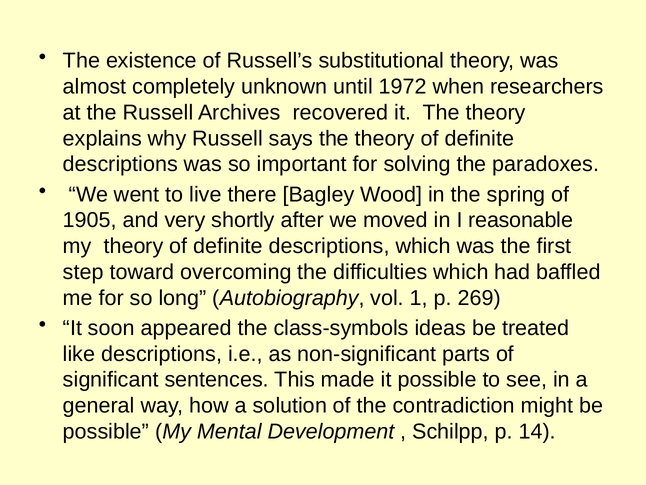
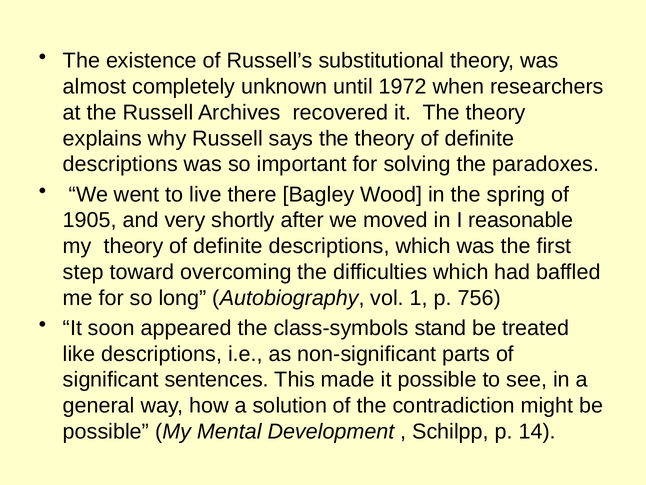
269: 269 -> 756
ideas: ideas -> stand
